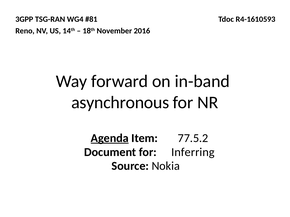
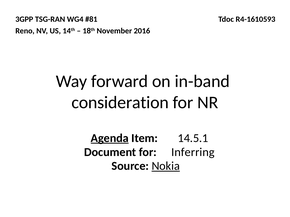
asynchronous: asynchronous -> consideration
77.5.2: 77.5.2 -> 14.5.1
Nokia underline: none -> present
